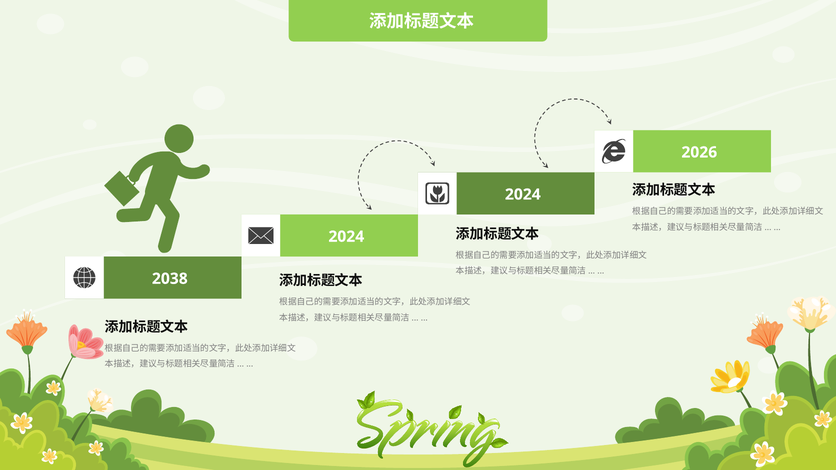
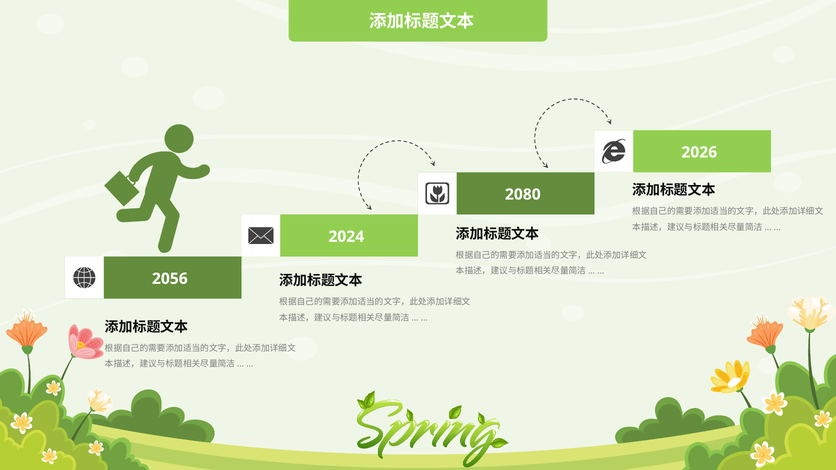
2024 at (523, 195): 2024 -> 2080
2038: 2038 -> 2056
